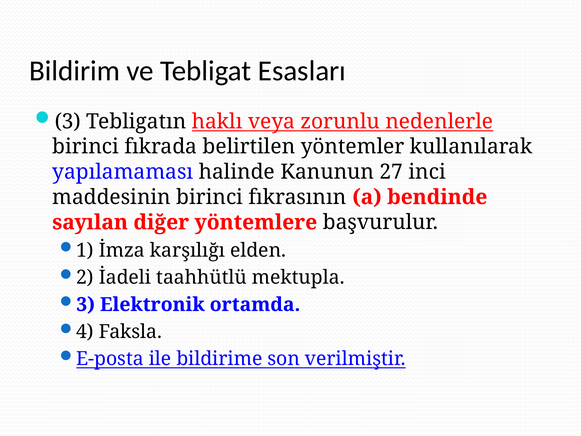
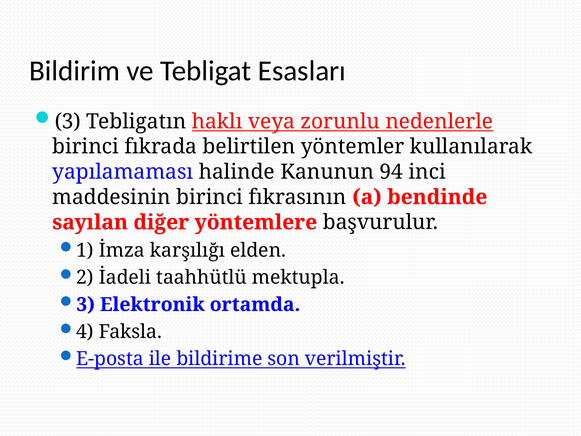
27: 27 -> 94
